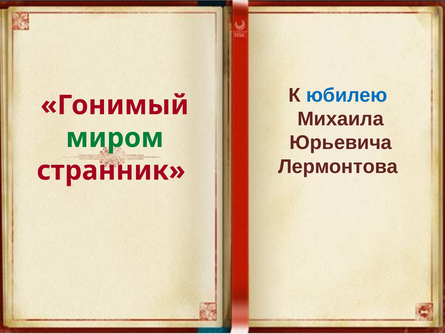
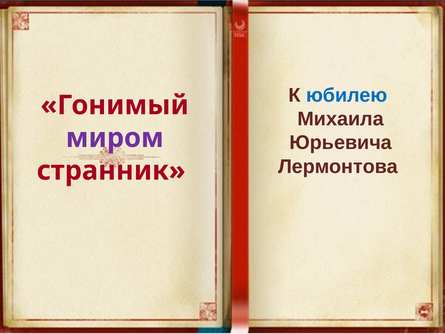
миром colour: green -> purple
